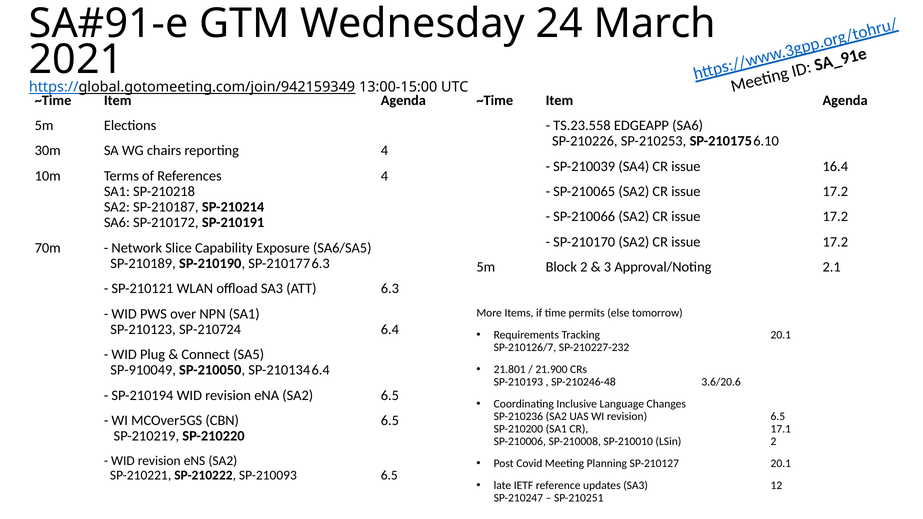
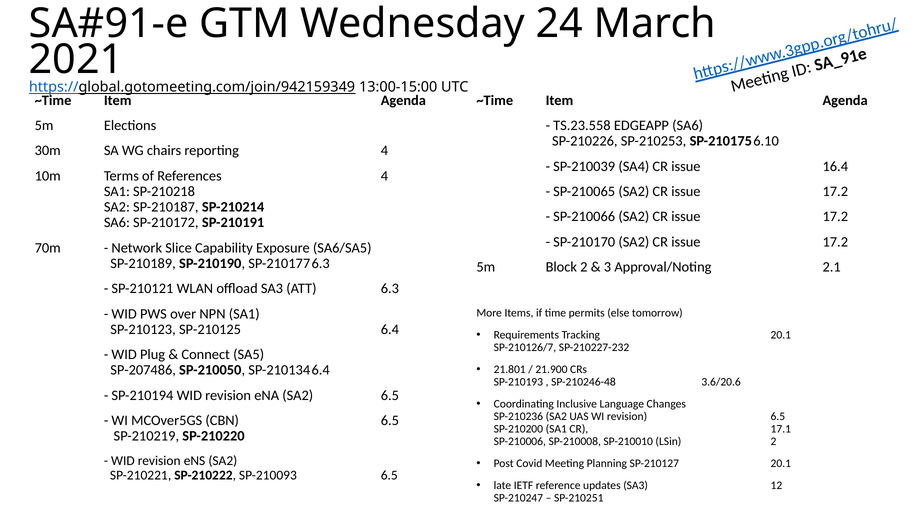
SP-210724: SP-210724 -> SP-210125
SP-910049: SP-910049 -> SP-207486
